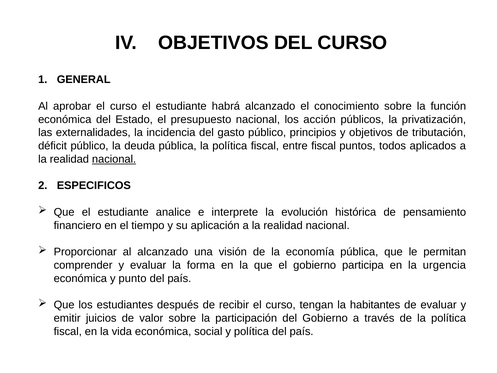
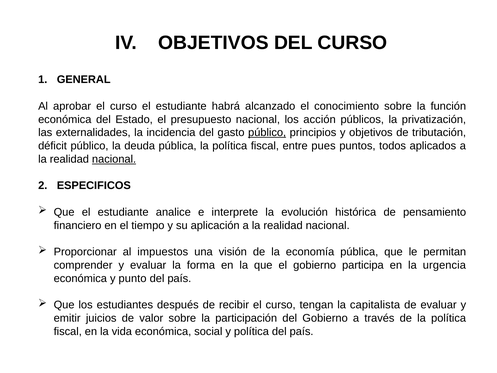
público at (267, 133) underline: none -> present
entre fiscal: fiscal -> pues
al alcanzado: alcanzado -> impuestos
habitantes: habitantes -> capitalista
